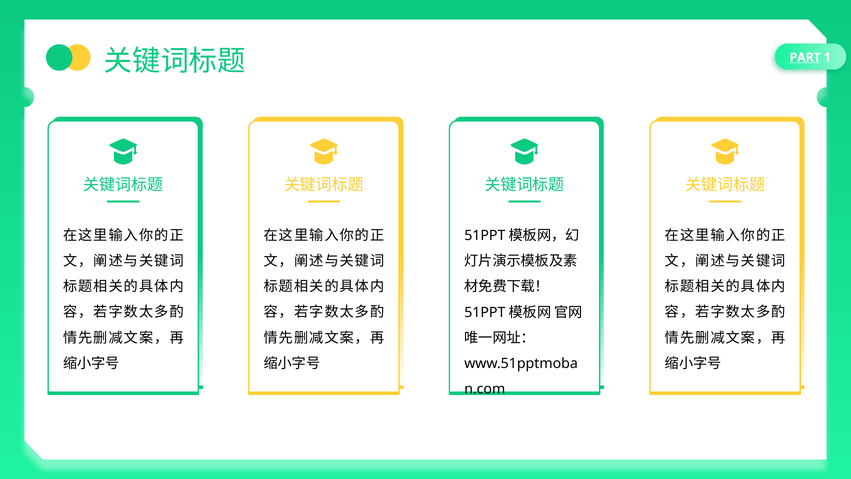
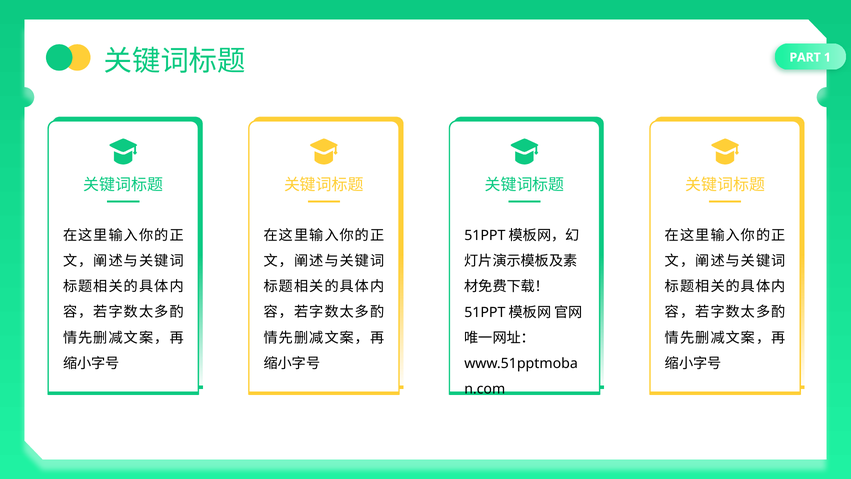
PART underline: present -> none
